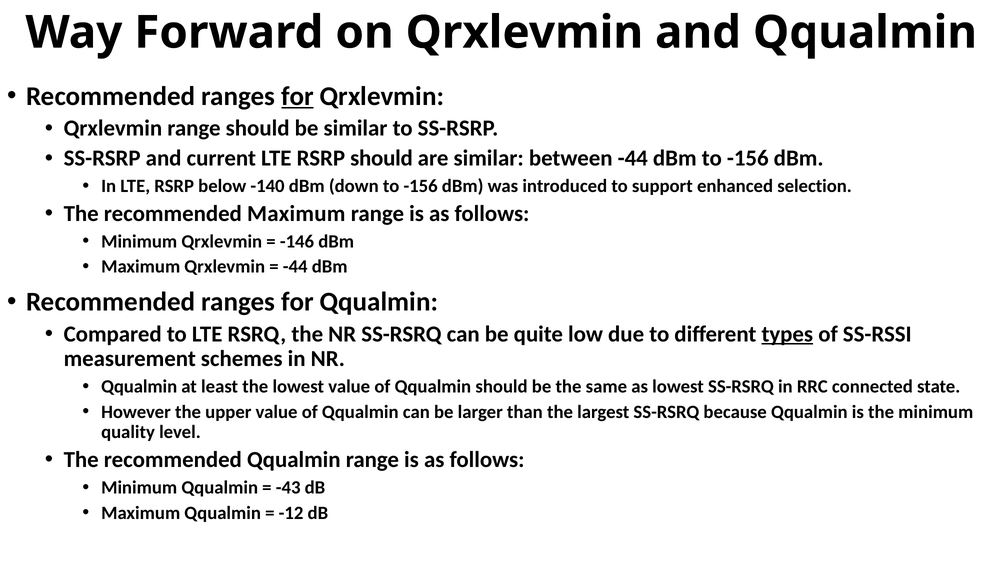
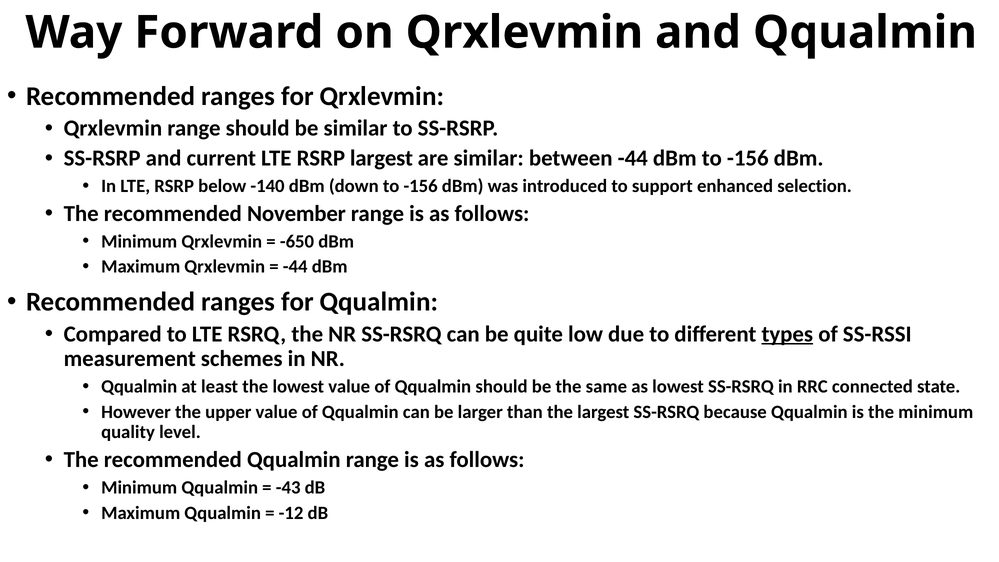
for at (298, 96) underline: present -> none
RSRP should: should -> largest
recommended Maximum: Maximum -> November
-146: -146 -> -650
